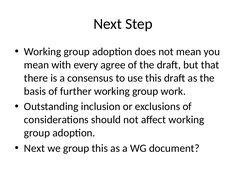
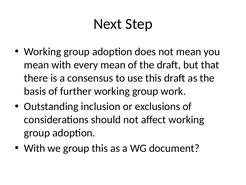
every agree: agree -> mean
Next at (34, 148): Next -> With
